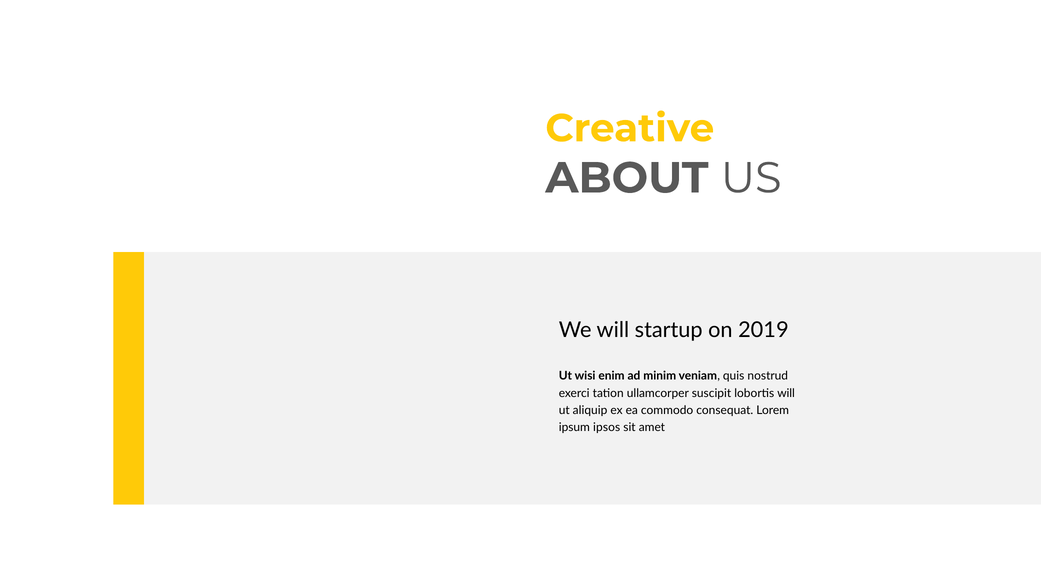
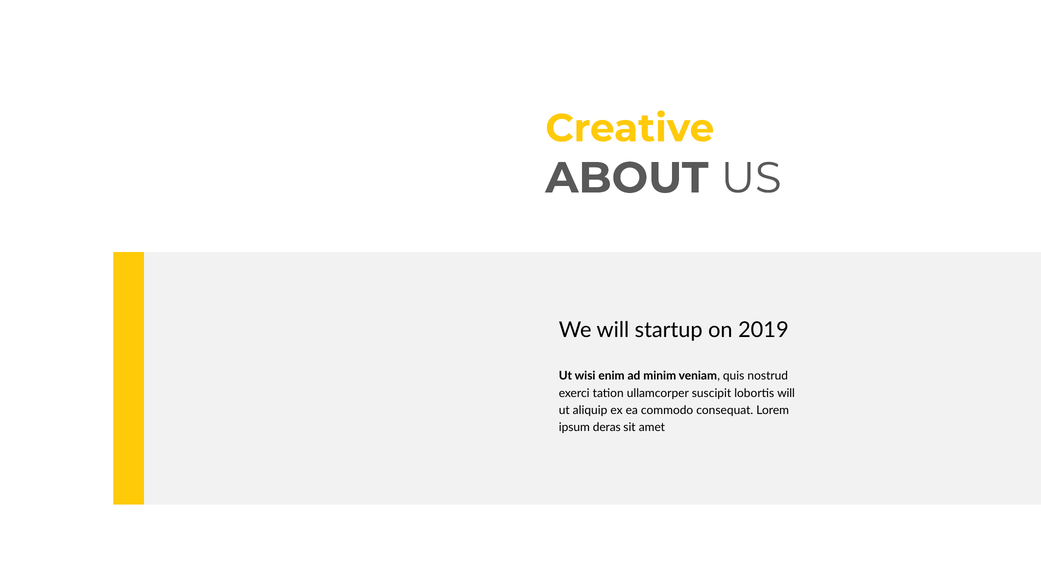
ipsos: ipsos -> deras
